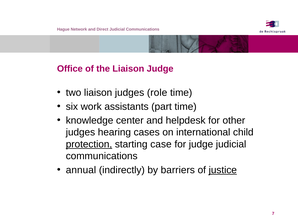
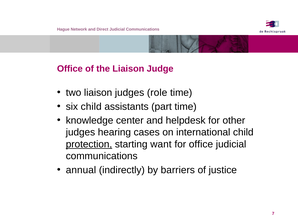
six work: work -> child
case: case -> want
for judge: judge -> office
justice underline: present -> none
